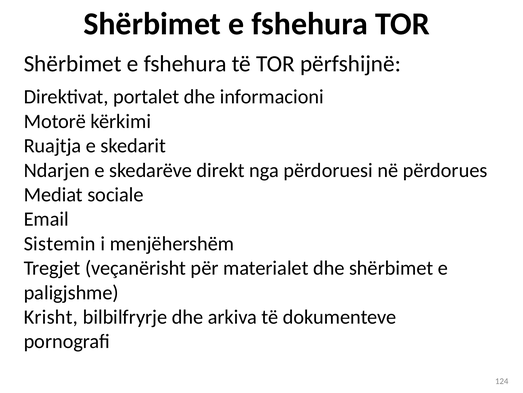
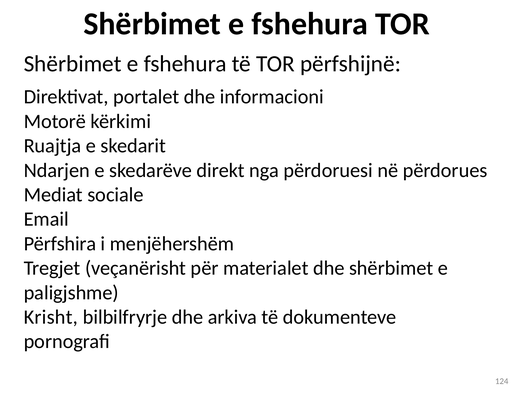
Sistemin: Sistemin -> Përfshira
